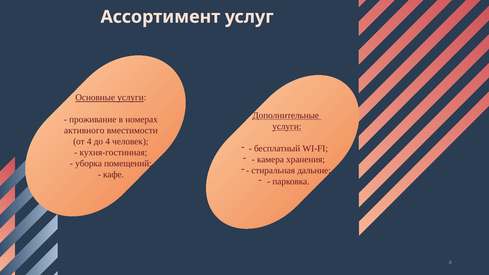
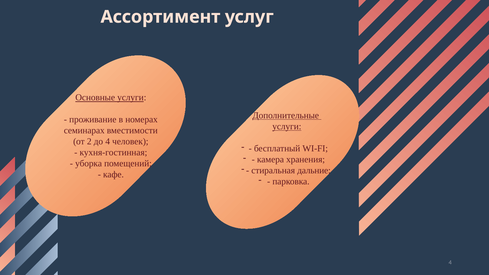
активного: активного -> семинарах
от 4: 4 -> 2
